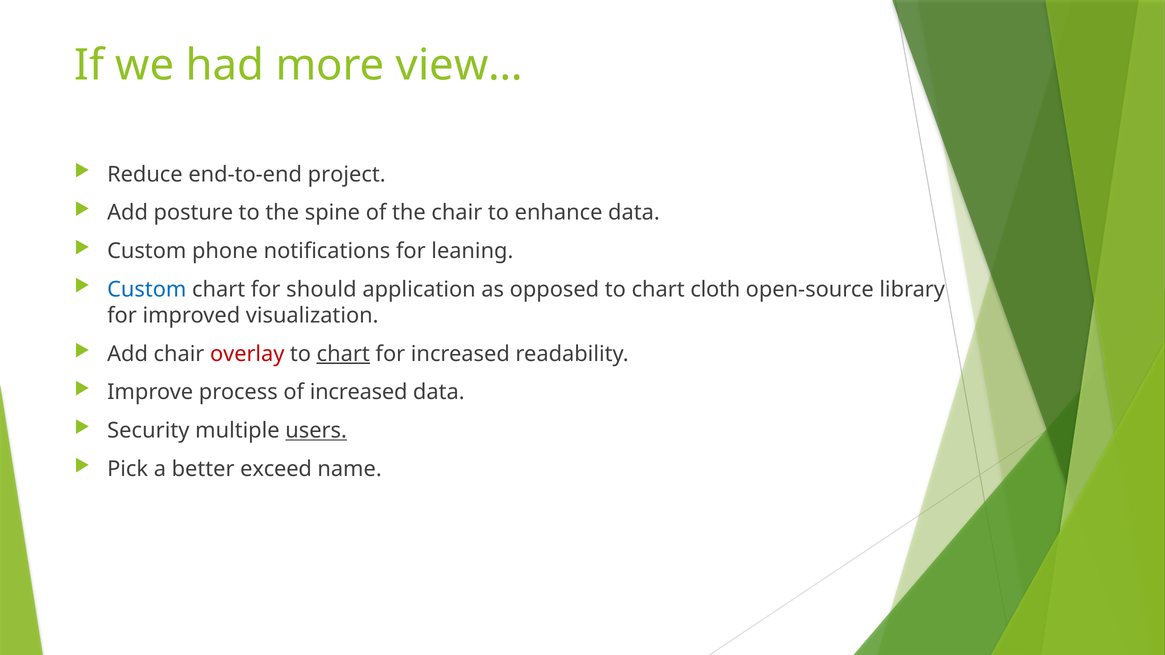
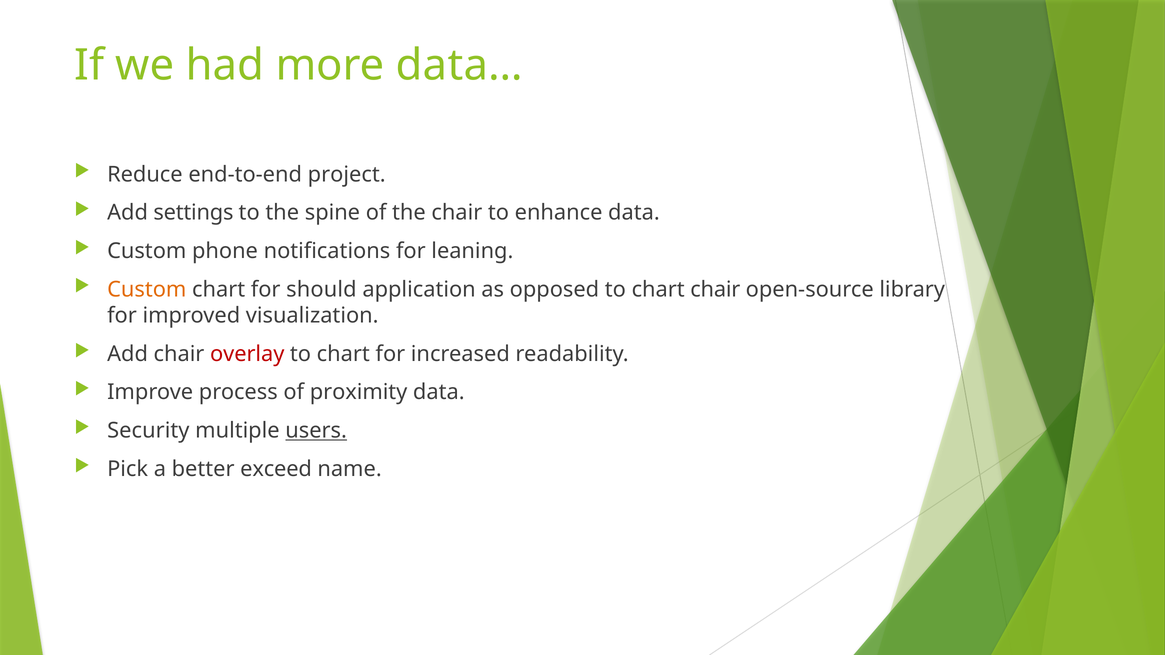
view…: view… -> data…
posture: posture -> settings
Custom at (147, 290) colour: blue -> orange
chart cloth: cloth -> chair
chart at (343, 354) underline: present -> none
of increased: increased -> proximity
